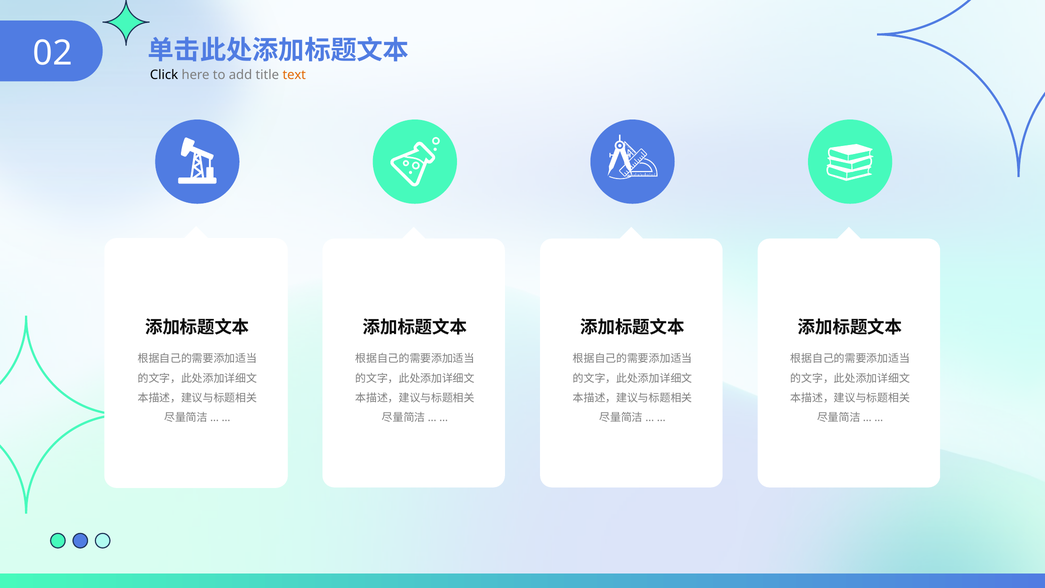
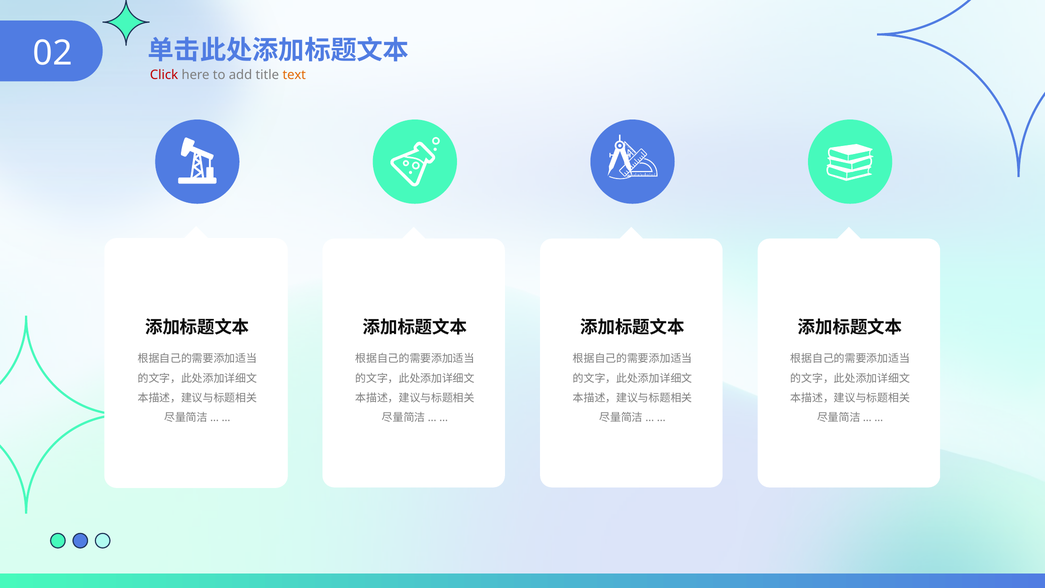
Click colour: black -> red
